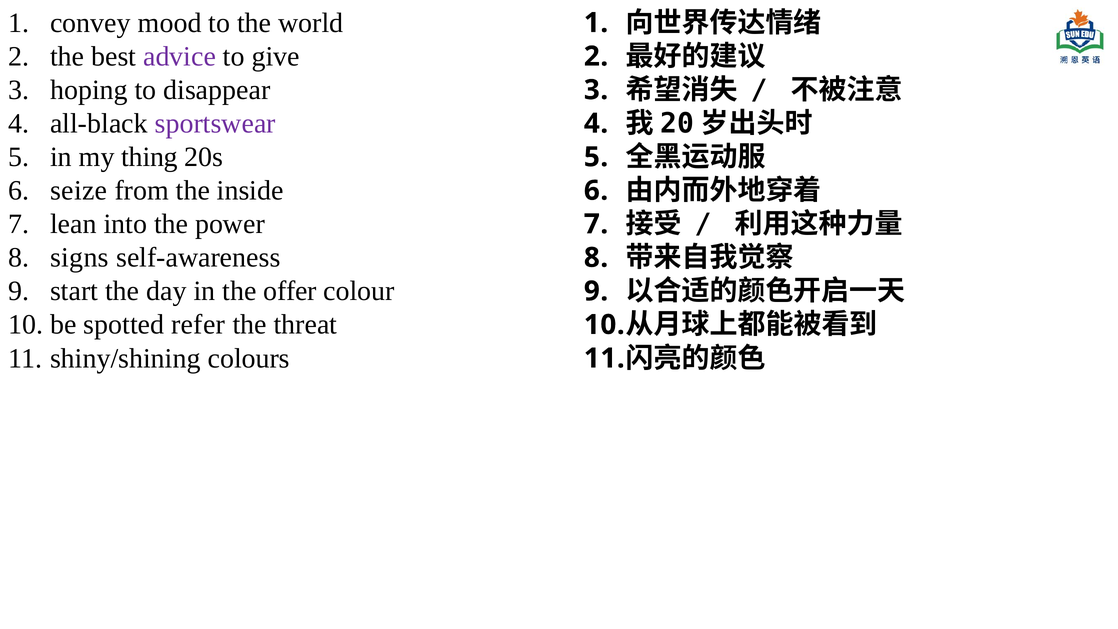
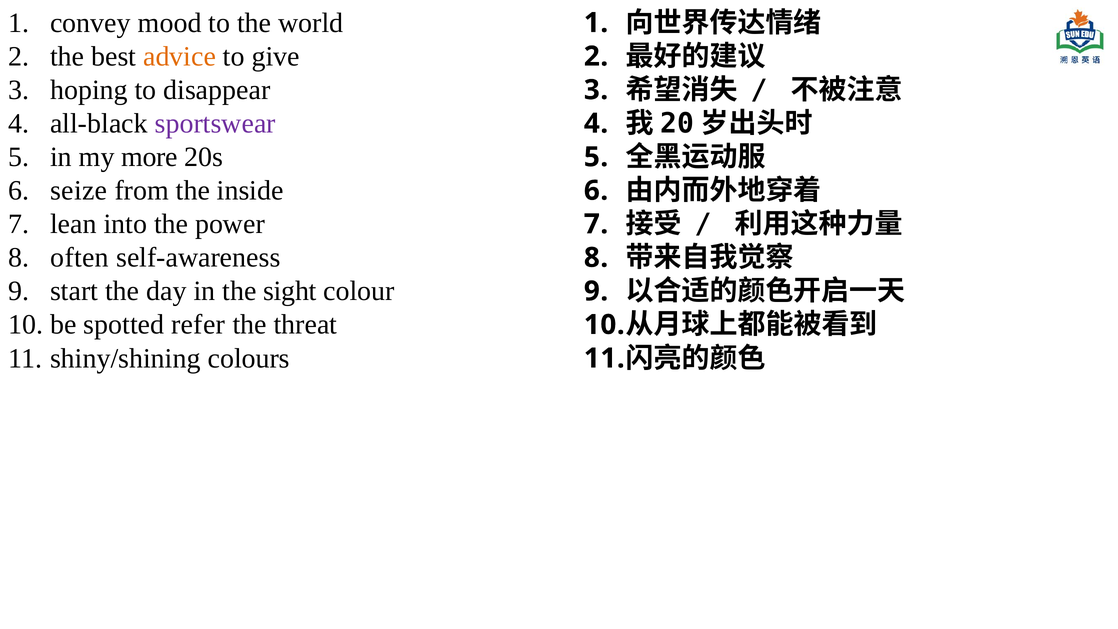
advice colour: purple -> orange
thing: thing -> more
signs: signs -> often
offer: offer -> sight
